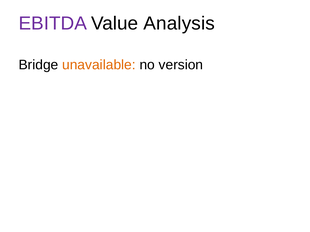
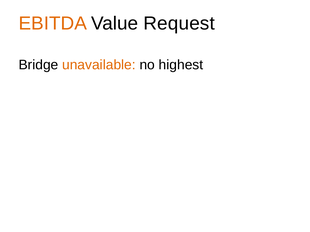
EBITDA colour: purple -> orange
Analysis: Analysis -> Request
version: version -> highest
